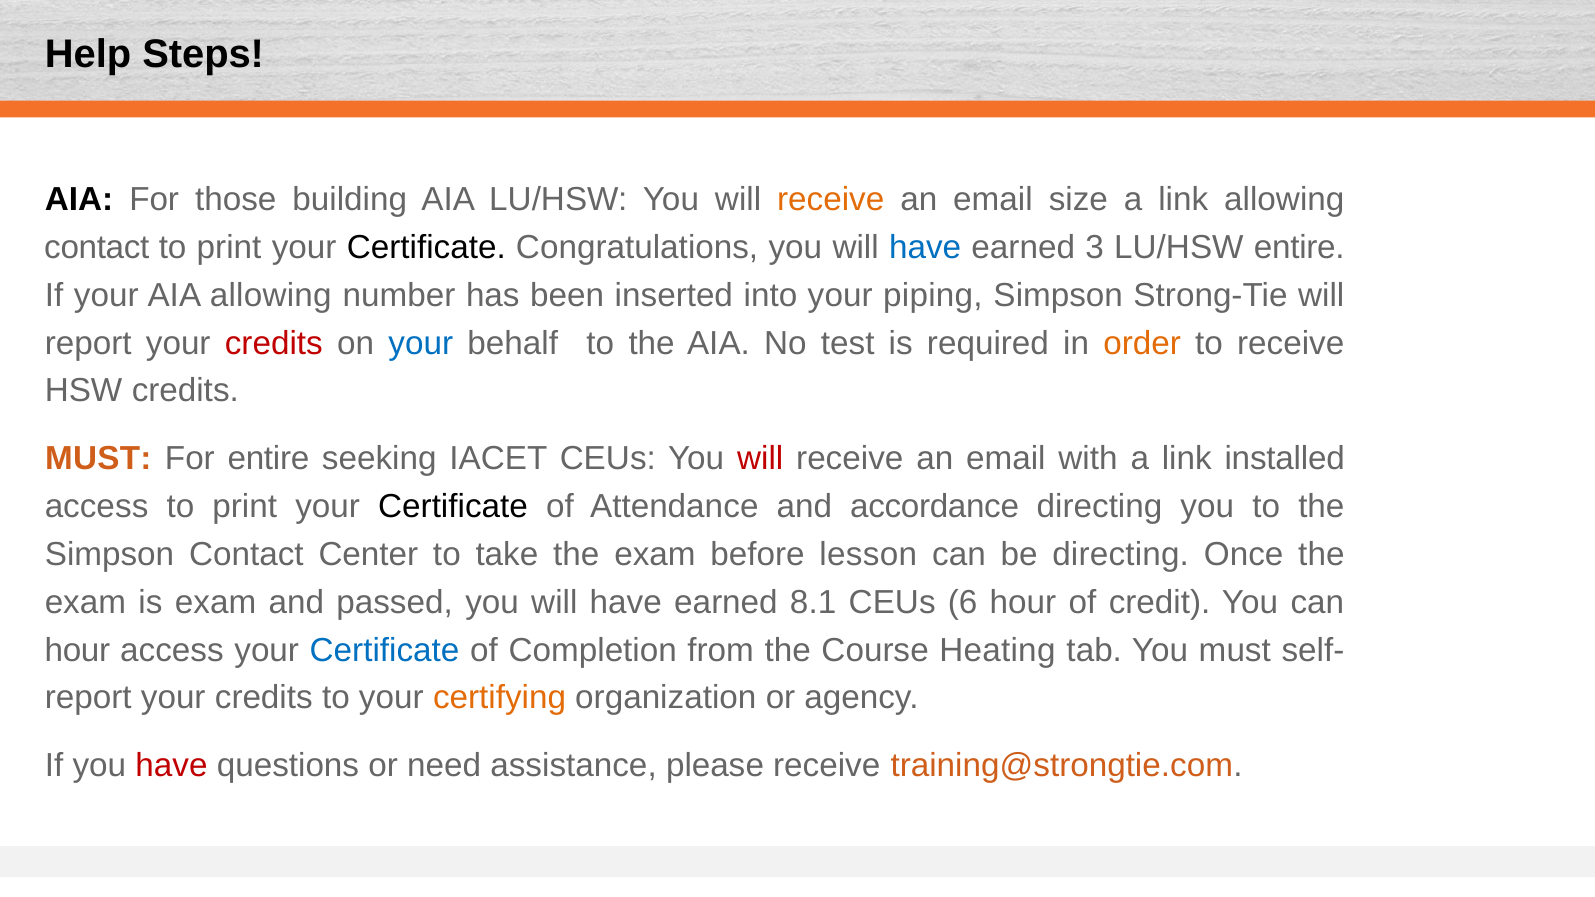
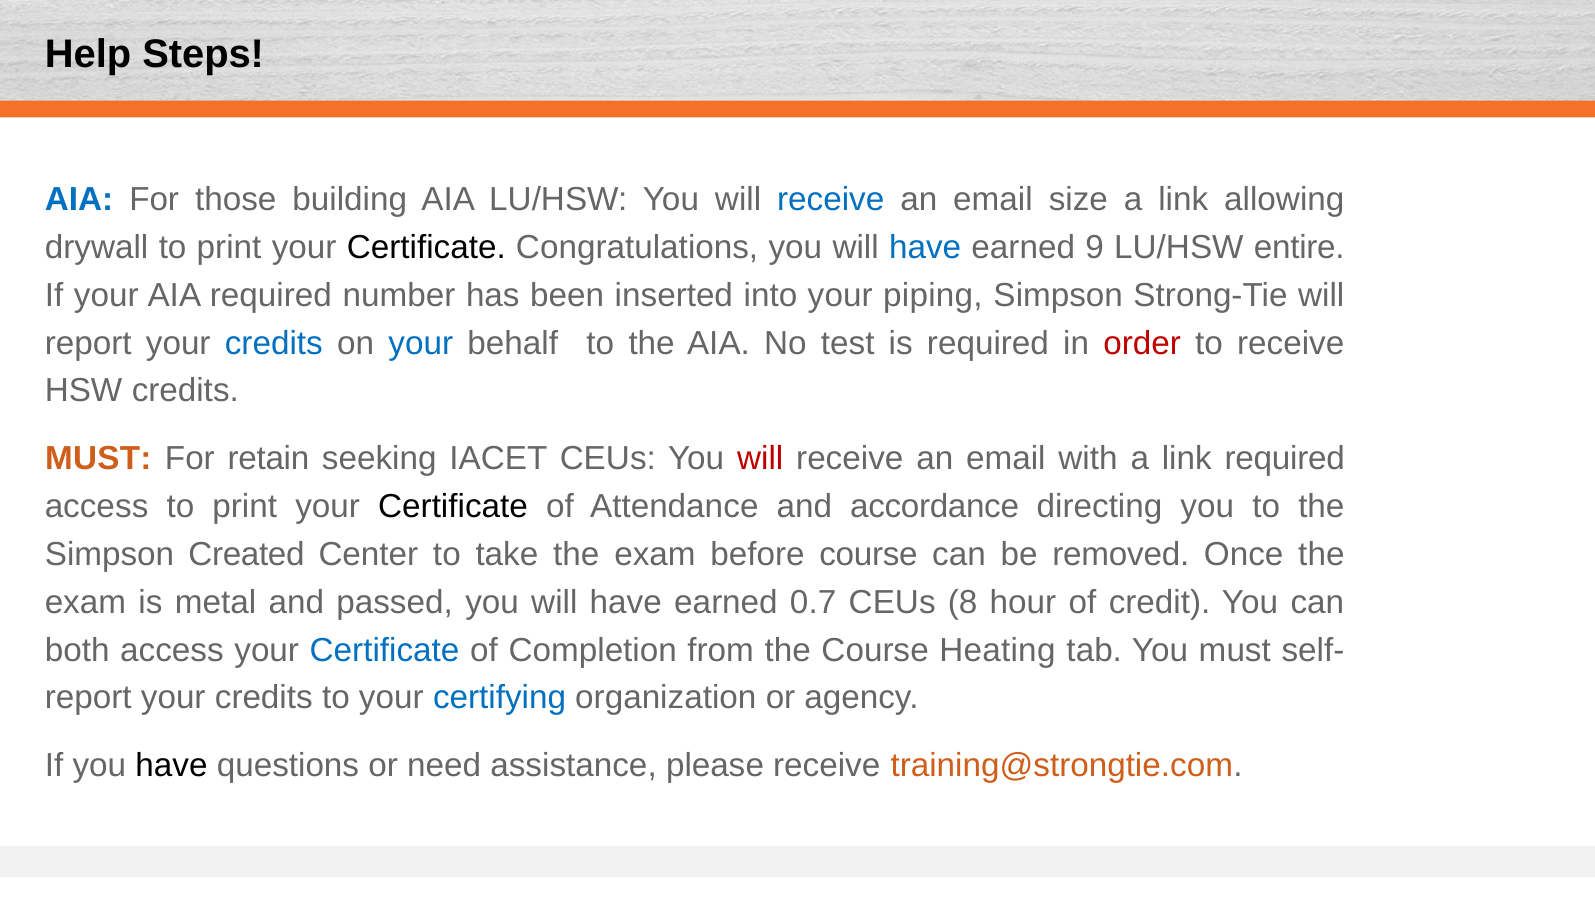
AIA at (79, 200) colour: black -> blue
receive at (831, 200) colour: orange -> blue
contact at (97, 247): contact -> drywall
3: 3 -> 9
AIA allowing: allowing -> required
credits at (274, 343) colour: red -> blue
order colour: orange -> red
For entire: entire -> retain
link installed: installed -> required
Simpson Contact: Contact -> Created
before lesson: lesson -> course
be directing: directing -> removed
is exam: exam -> metal
8.1: 8.1 -> 0.7
6: 6 -> 8
hour at (77, 650): hour -> both
certifying colour: orange -> blue
have at (171, 766) colour: red -> black
